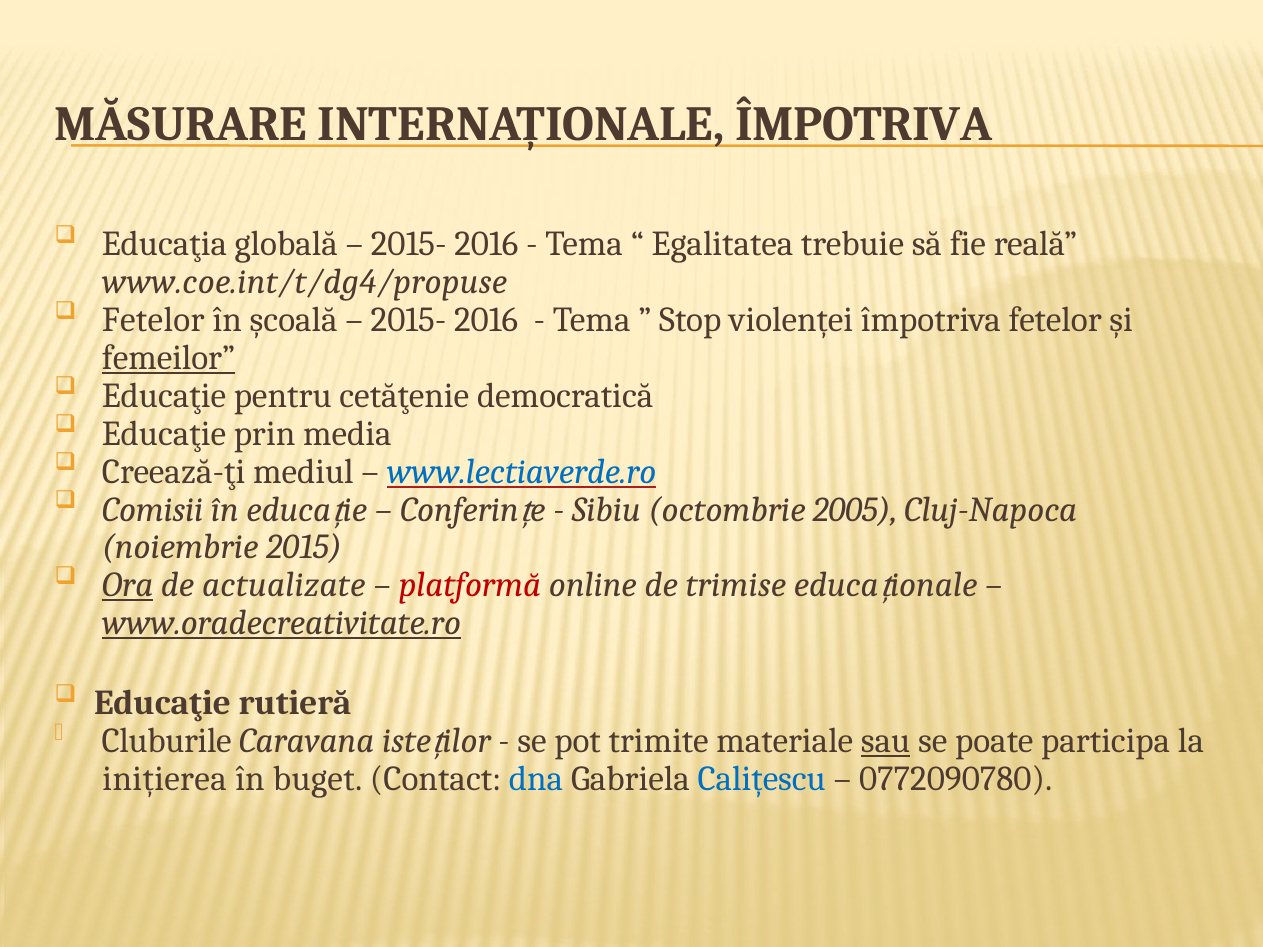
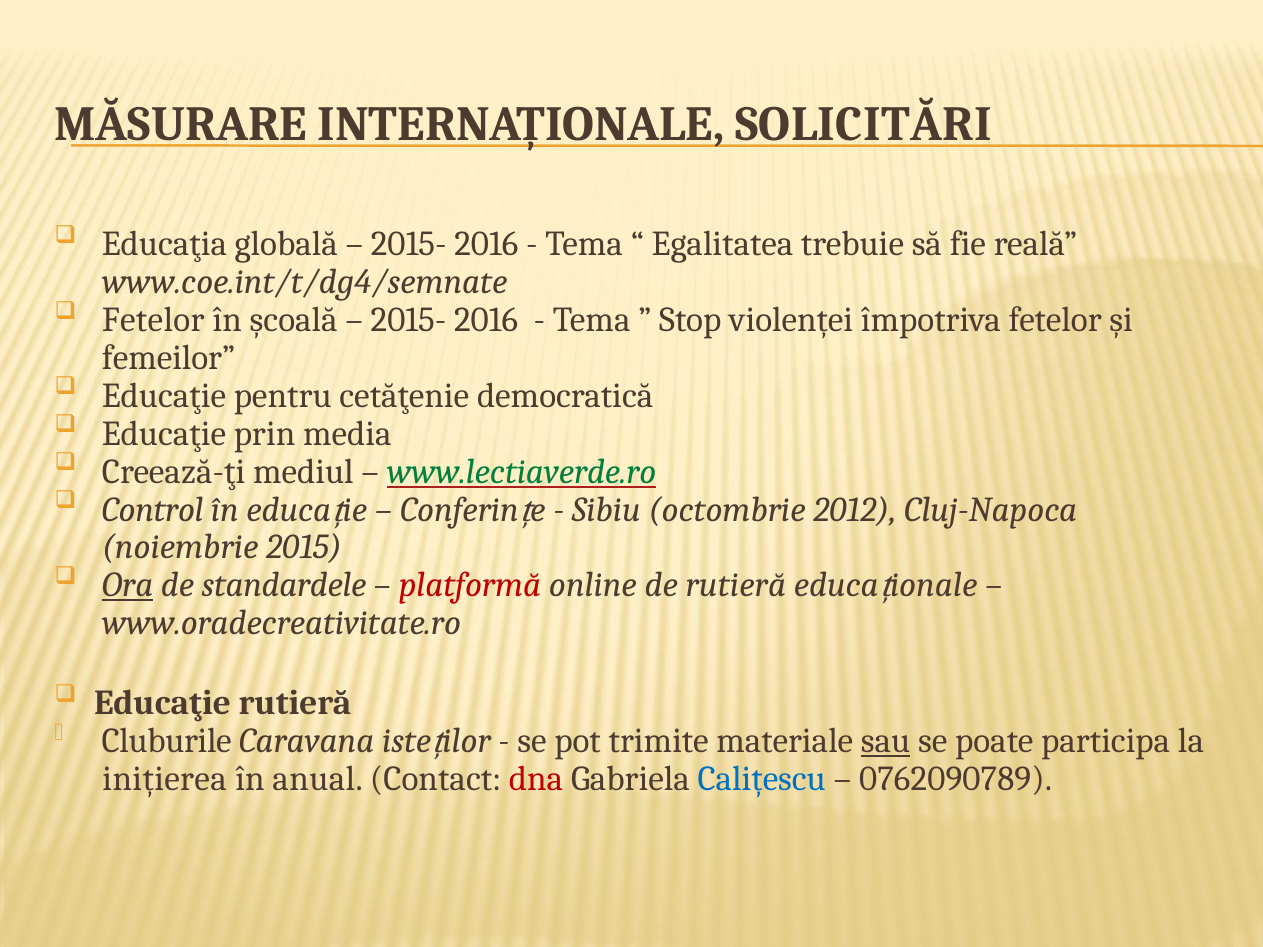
INTERNAȚIONALE ÎMPOTRIVA: ÎMPOTRIVA -> SOLICITĂRI
www.coe.int/t/dg4/propuse: www.coe.int/t/dg4/propuse -> www.coe.int/t/dg4/semnate
femeilor underline: present -> none
www.lectiaverde.ro colour: blue -> green
Comisii: Comisii -> Control
2005: 2005 -> 2012
actualizate: actualizate -> standardele
de trimise: trimise -> rutieră
www.oradecreativitate.ro underline: present -> none
buget: buget -> anual
dna colour: blue -> red
0772090780: 0772090780 -> 0762090789
